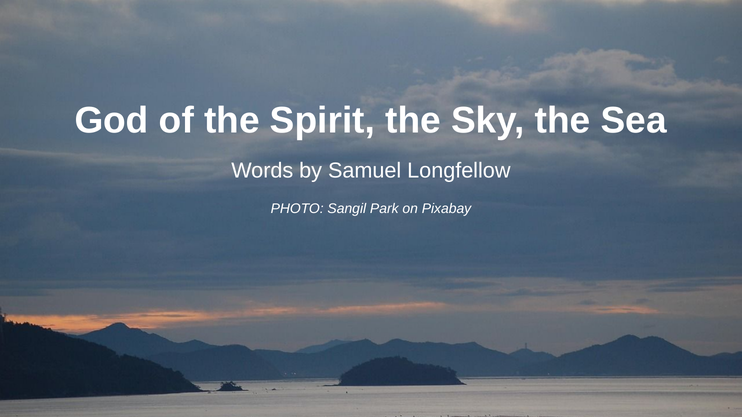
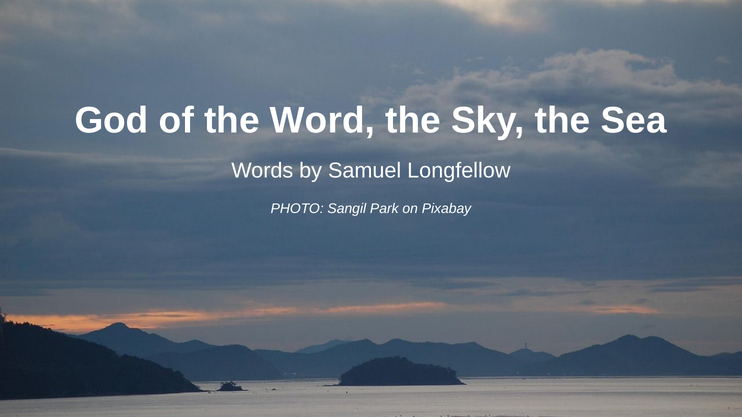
Spirit: Spirit -> Word
